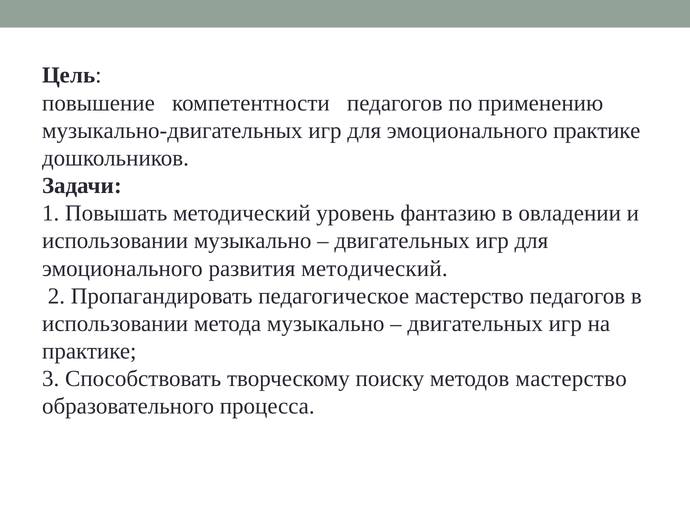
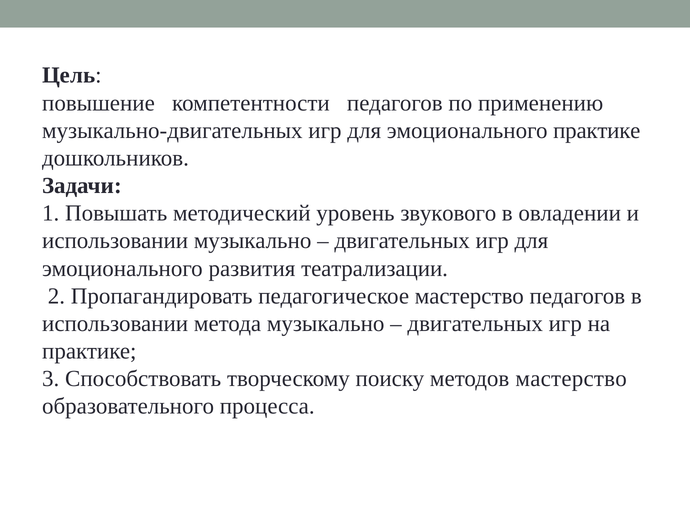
фантазию: фантазию -> звукового
развития методический: методический -> театрализации
